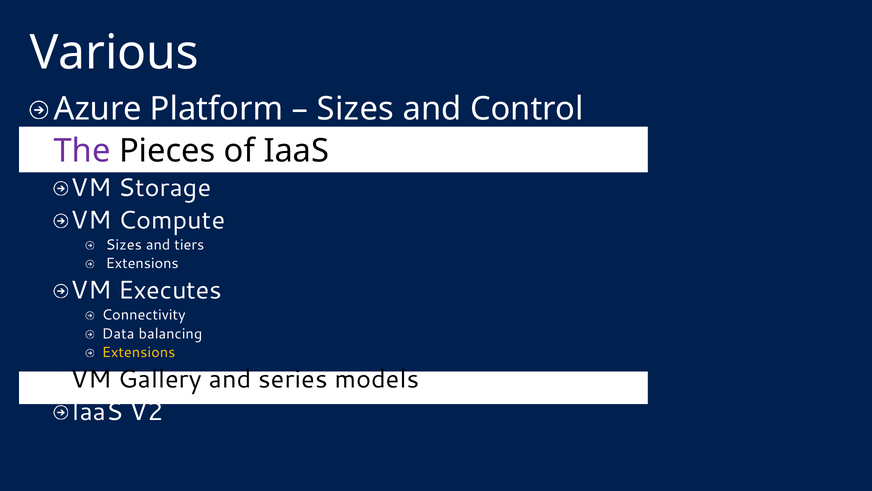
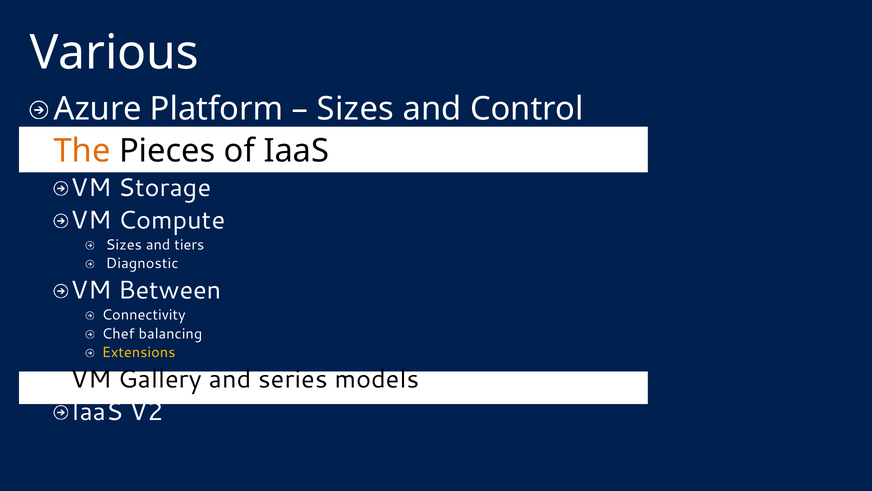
The colour: purple -> orange
Extensions at (142, 263): Extensions -> Diagnostic
Executes: Executes -> Between
Data: Data -> Chef
